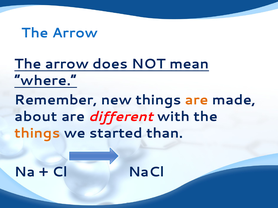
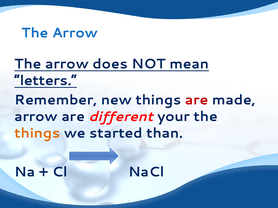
where: where -> letters
are at (197, 100) colour: orange -> red
about at (36, 117): about -> arrow
with: with -> your
